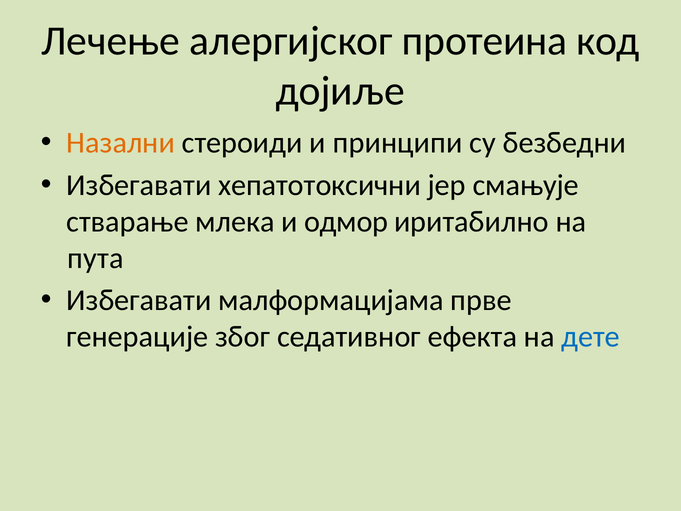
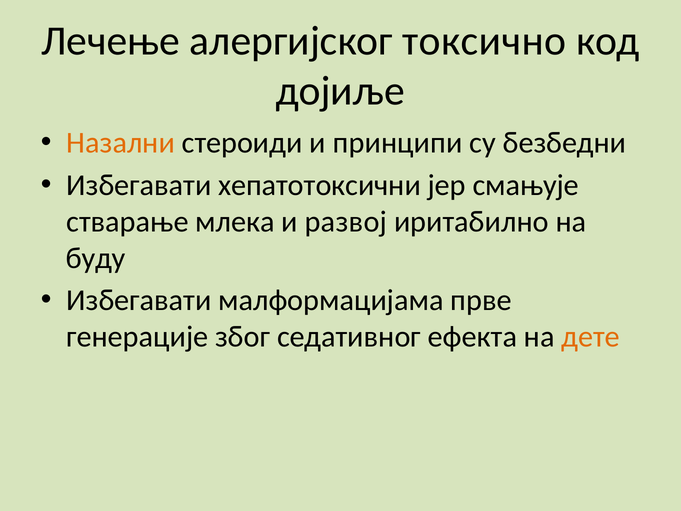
протеина: протеина -> токсично
одмор: одмор -> развој
пута: пута -> буду
дете colour: blue -> orange
